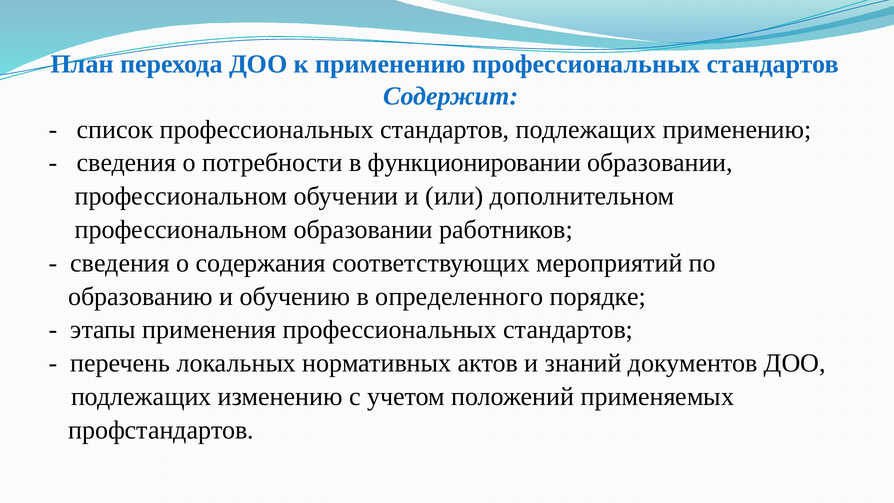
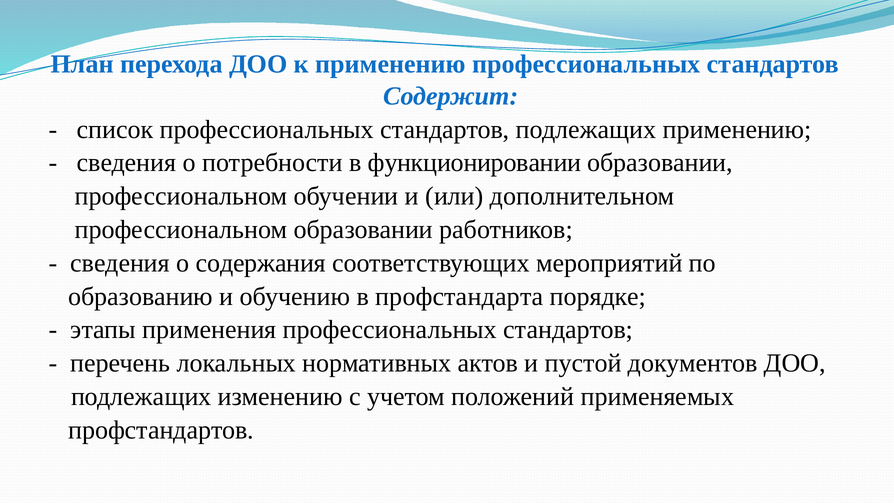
определенного: определенного -> профстандарта
знаний: знаний -> пустой
